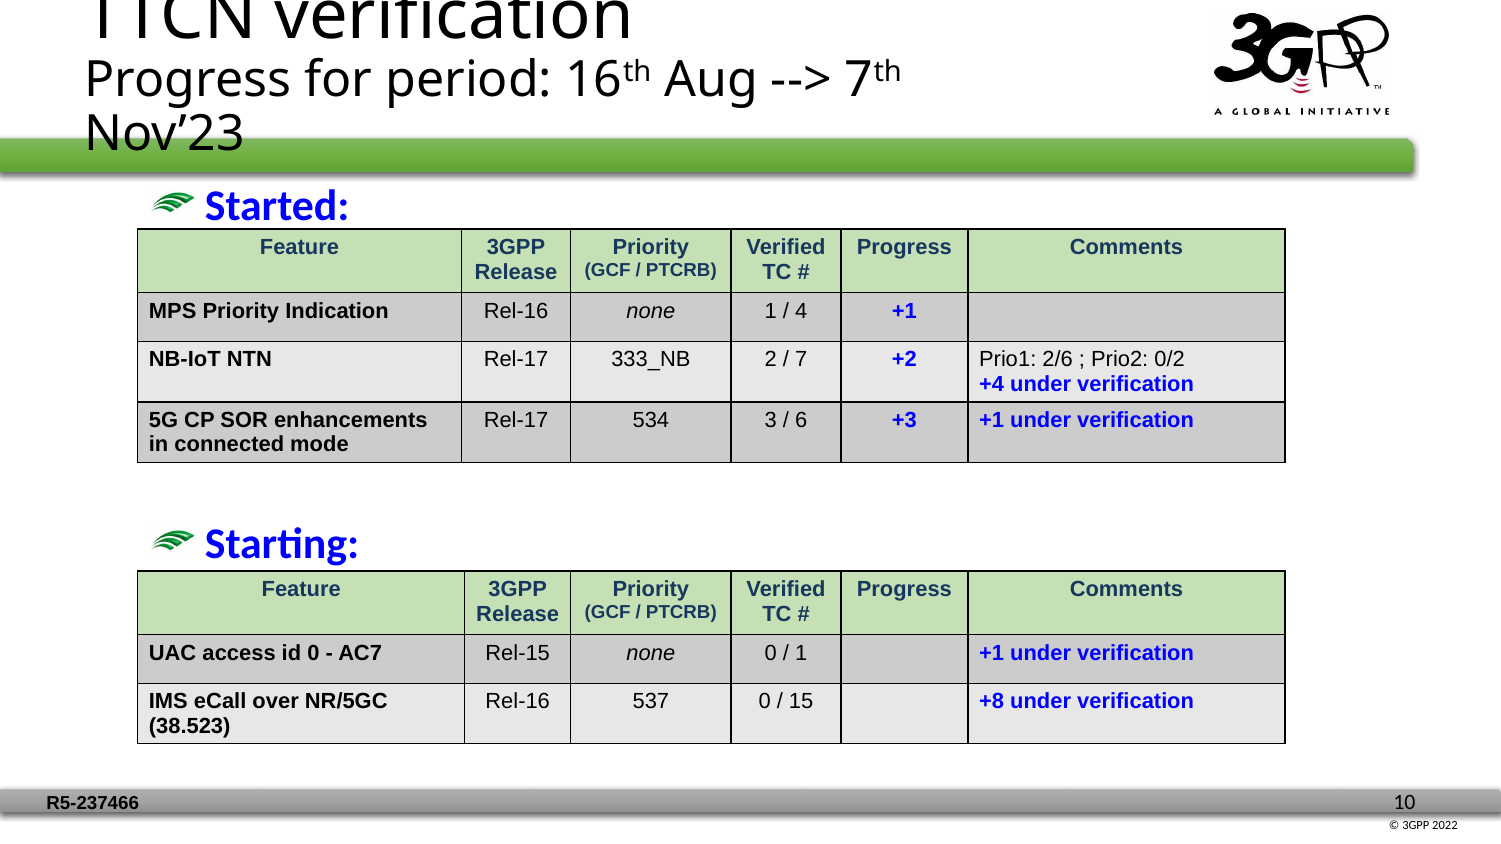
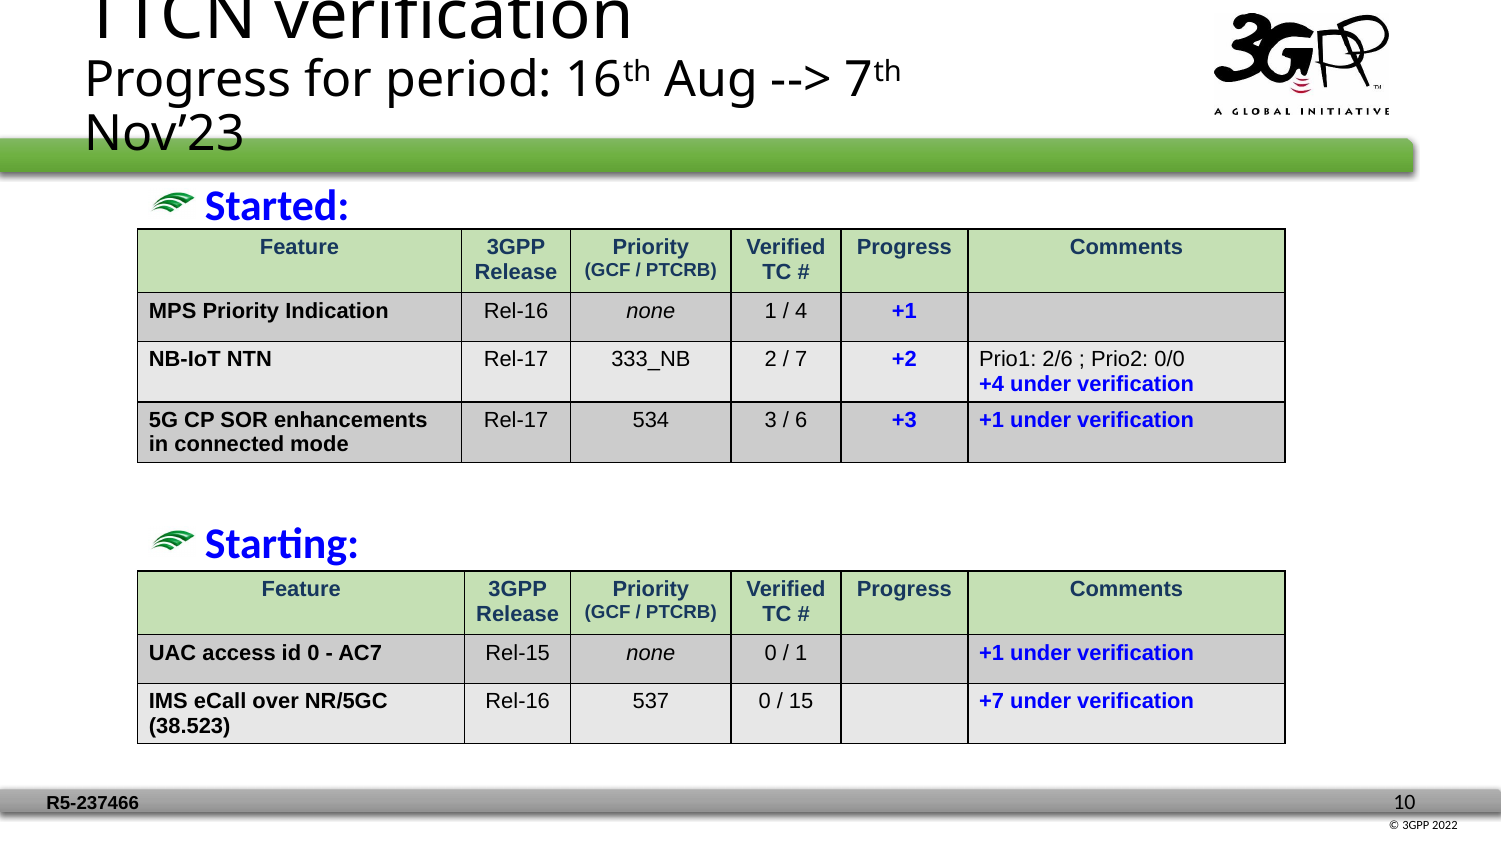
0/2: 0/2 -> 0/0
+8: +8 -> +7
